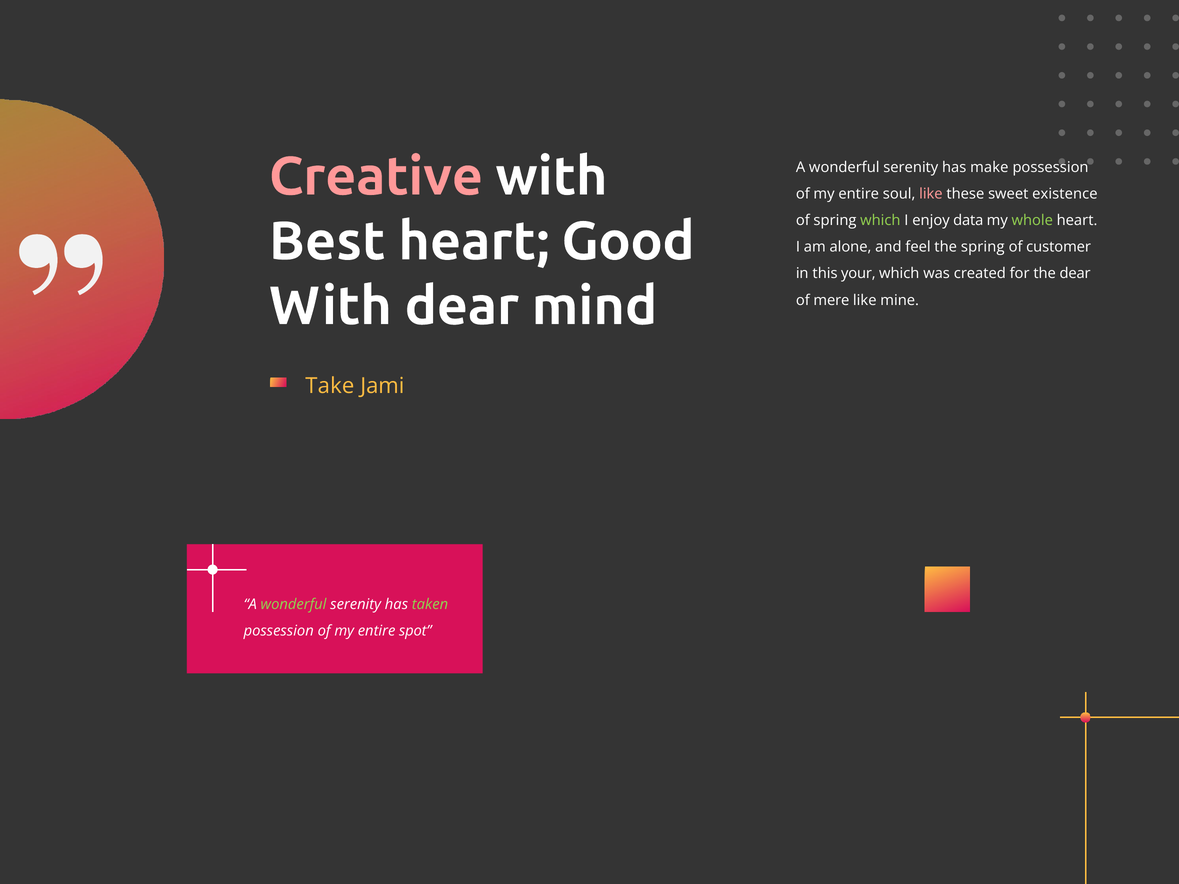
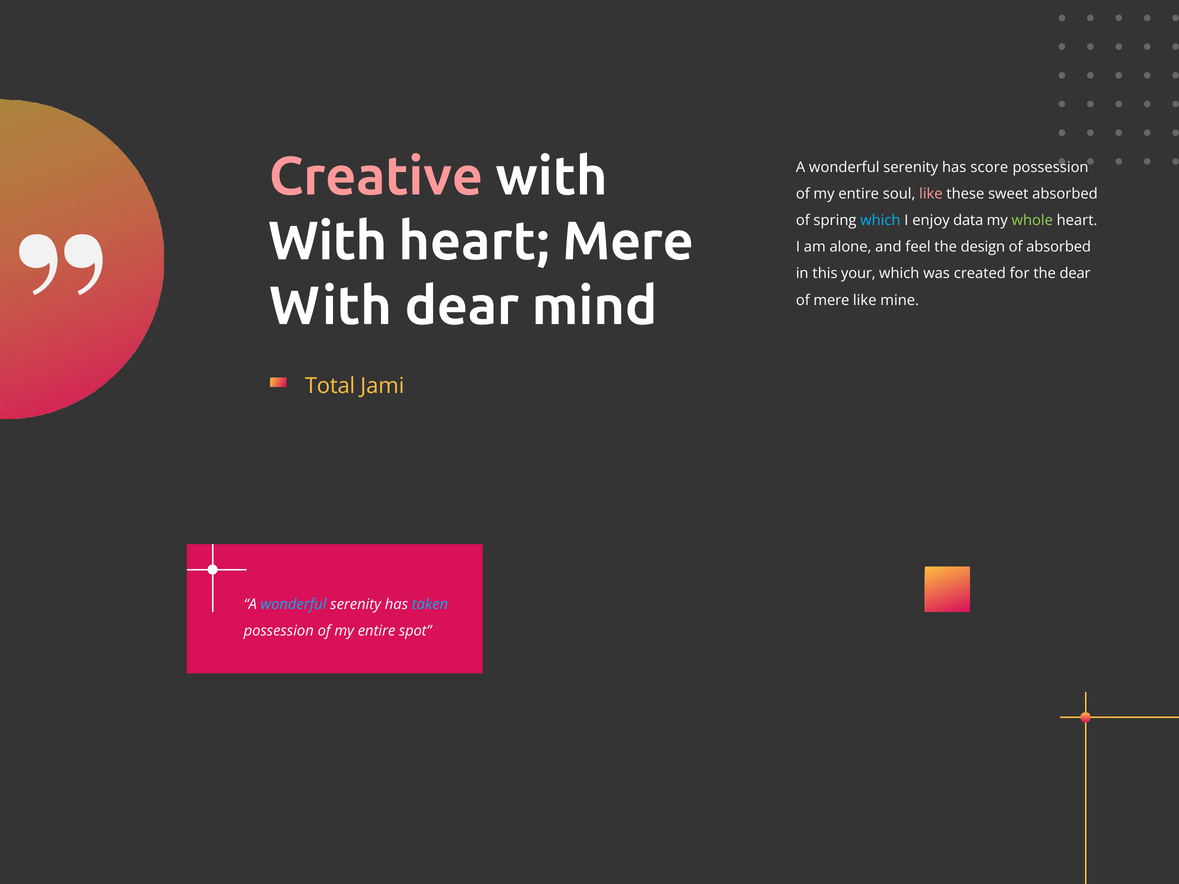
make: make -> score
sweet existence: existence -> absorbed
which at (880, 220) colour: light green -> light blue
Best at (327, 242): Best -> With
heart Good: Good -> Mere
the spring: spring -> design
of customer: customer -> absorbed
Take: Take -> Total
wonderful at (294, 605) colour: light green -> light blue
taken colour: light green -> light blue
